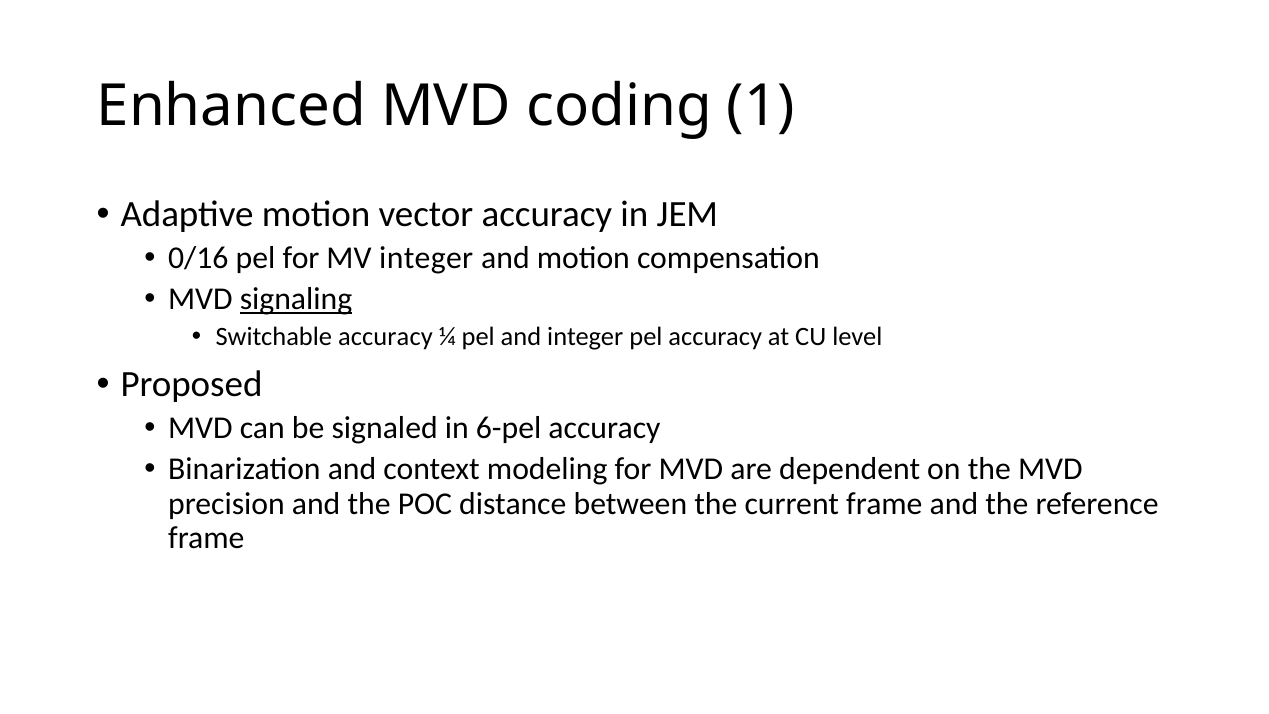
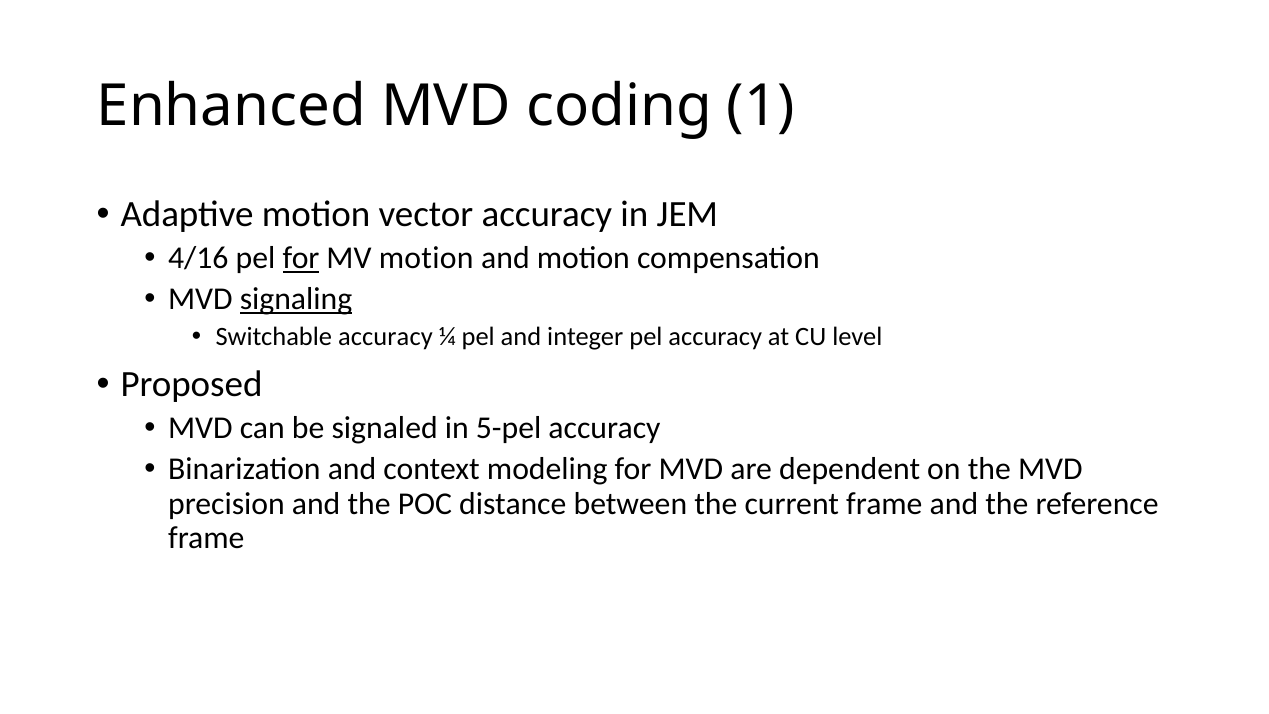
0/16: 0/16 -> 4/16
for at (301, 258) underline: none -> present
MV integer: integer -> motion
6-pel: 6-pel -> 5-pel
